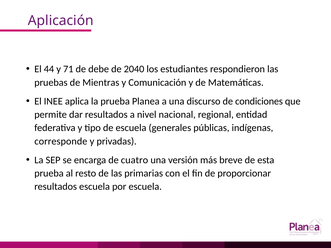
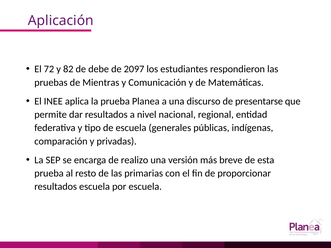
44: 44 -> 72
71: 71 -> 82
2040: 2040 -> 2097
condiciones: condiciones -> presentarse
corresponde: corresponde -> comparación
cuatro: cuatro -> realizo
